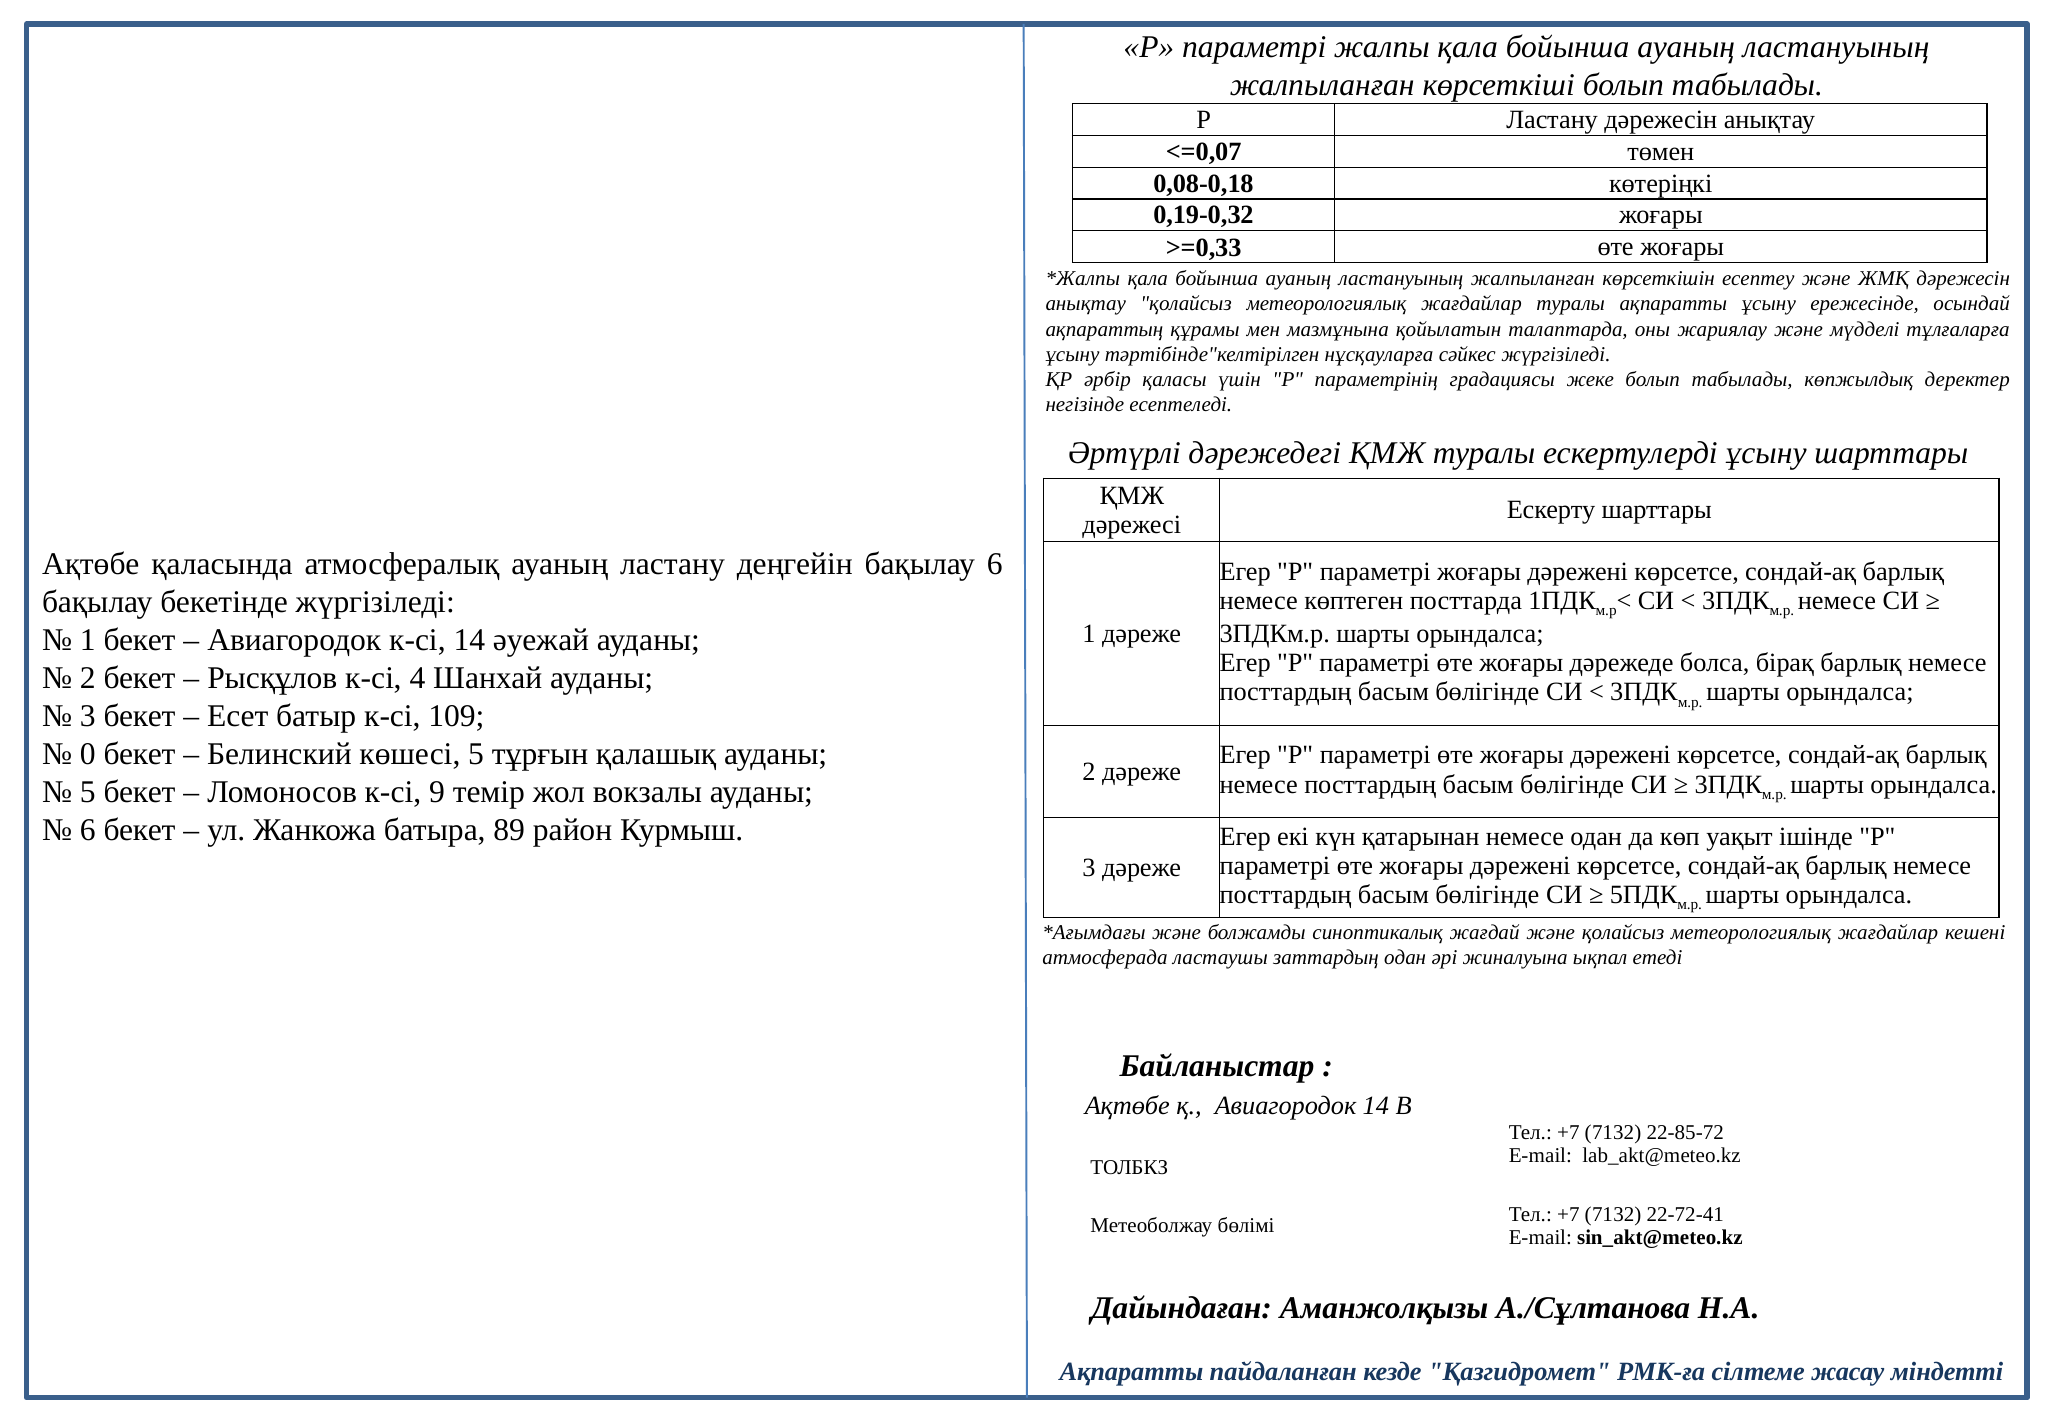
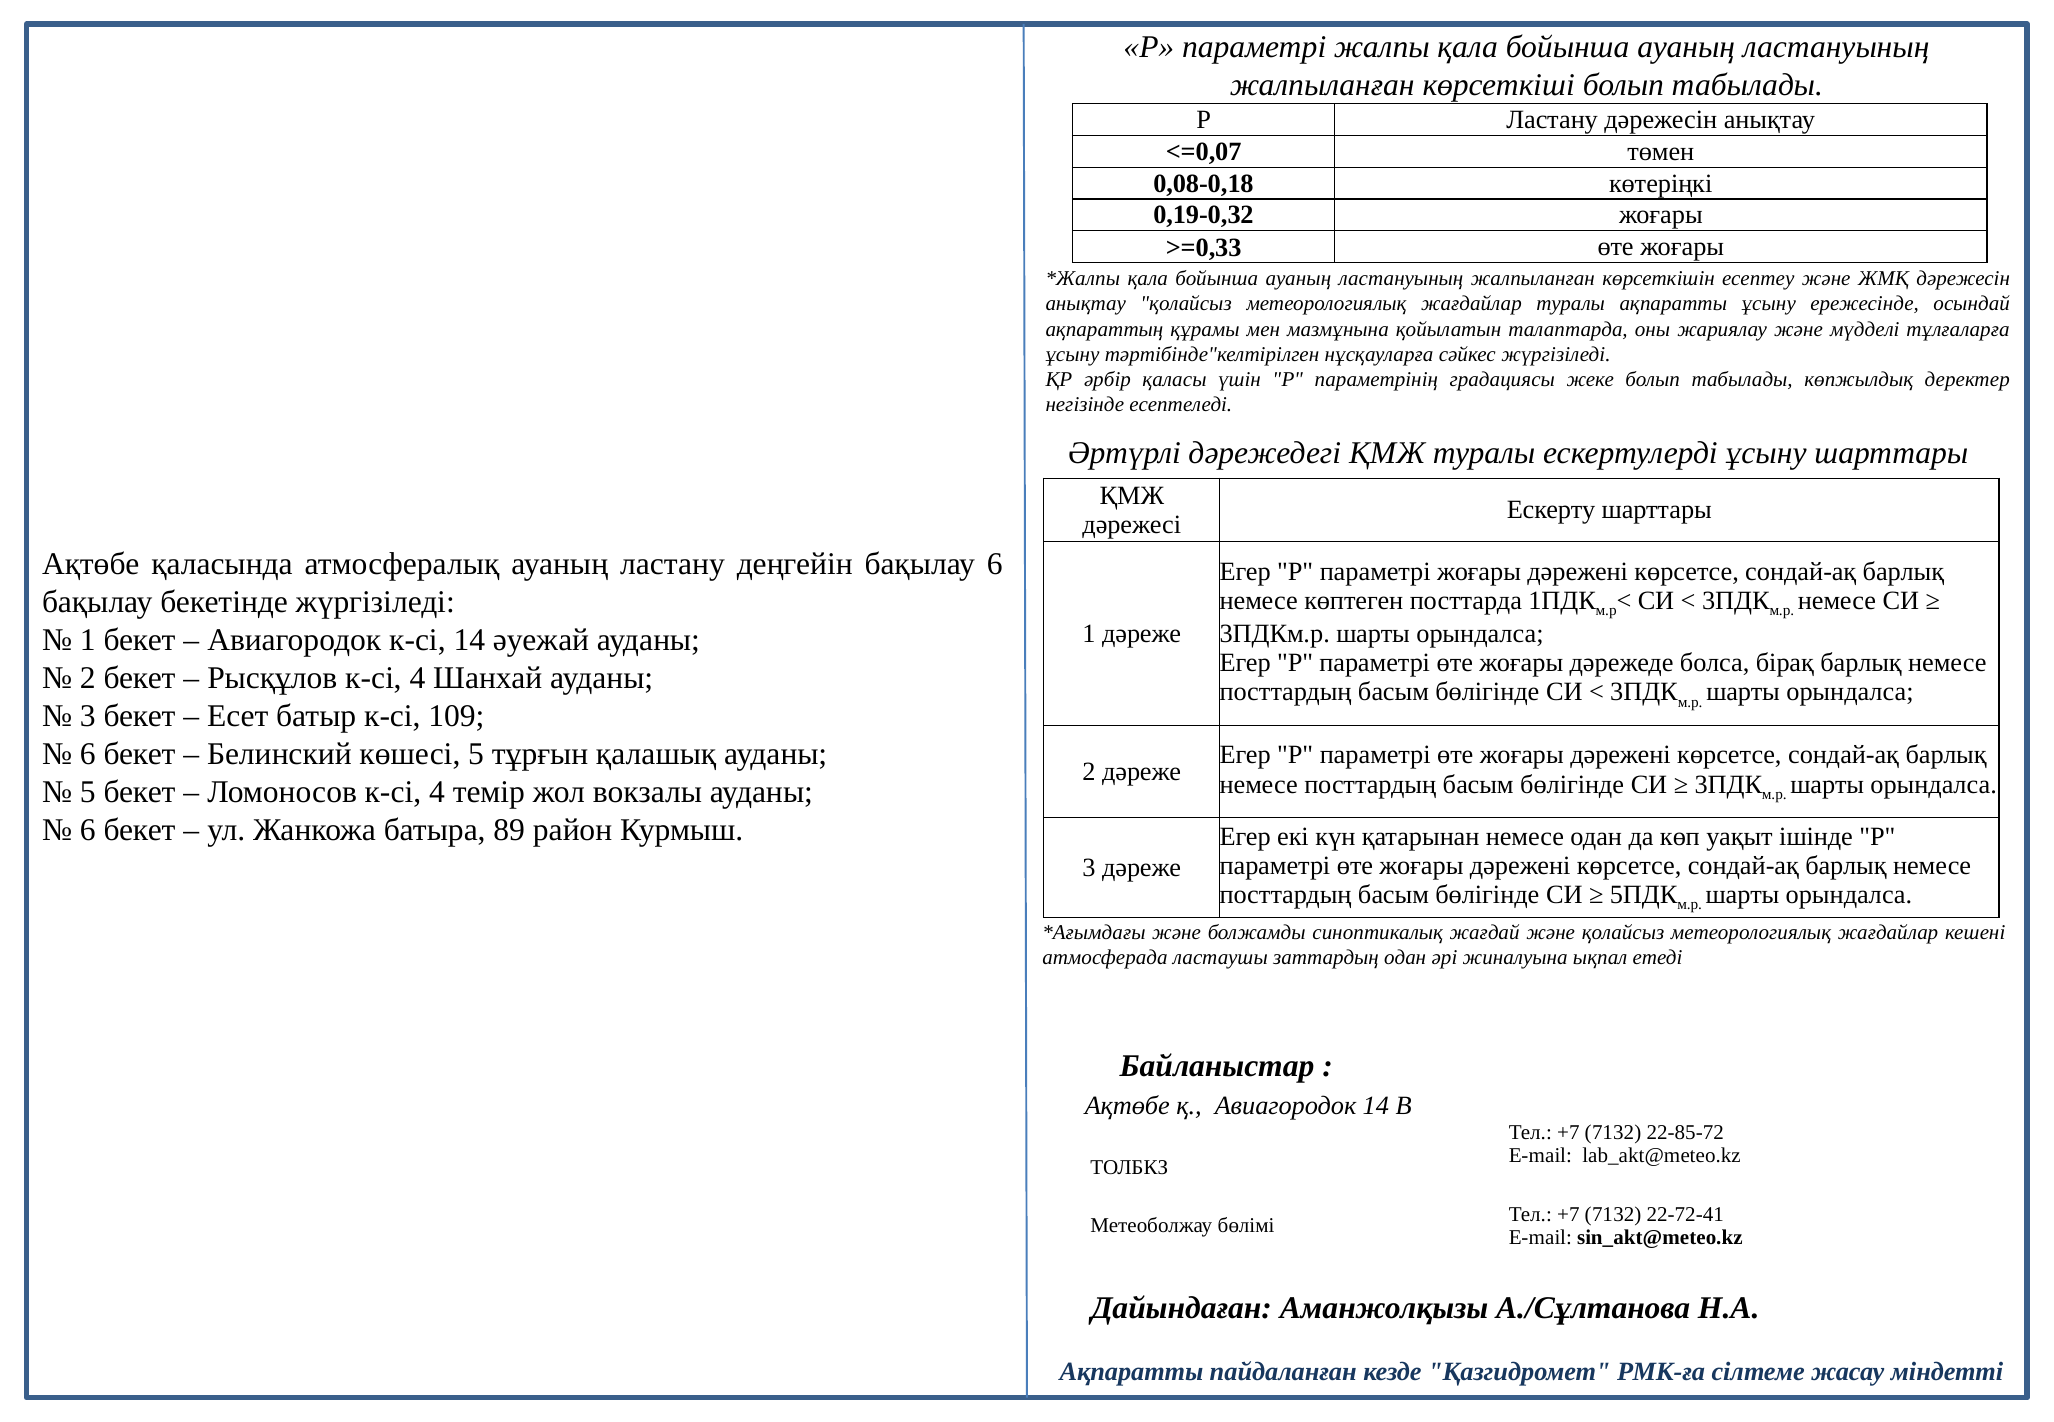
0 at (88, 754): 0 -> 6
Ломоносов к-сі 9: 9 -> 4
